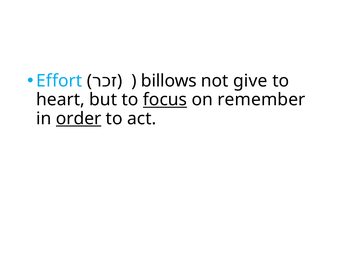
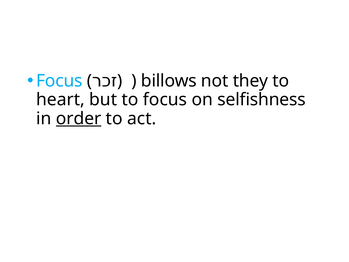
Effort at (59, 81): Effort -> Focus
give: give -> they
focus at (165, 100) underline: present -> none
remember: remember -> selfishness
